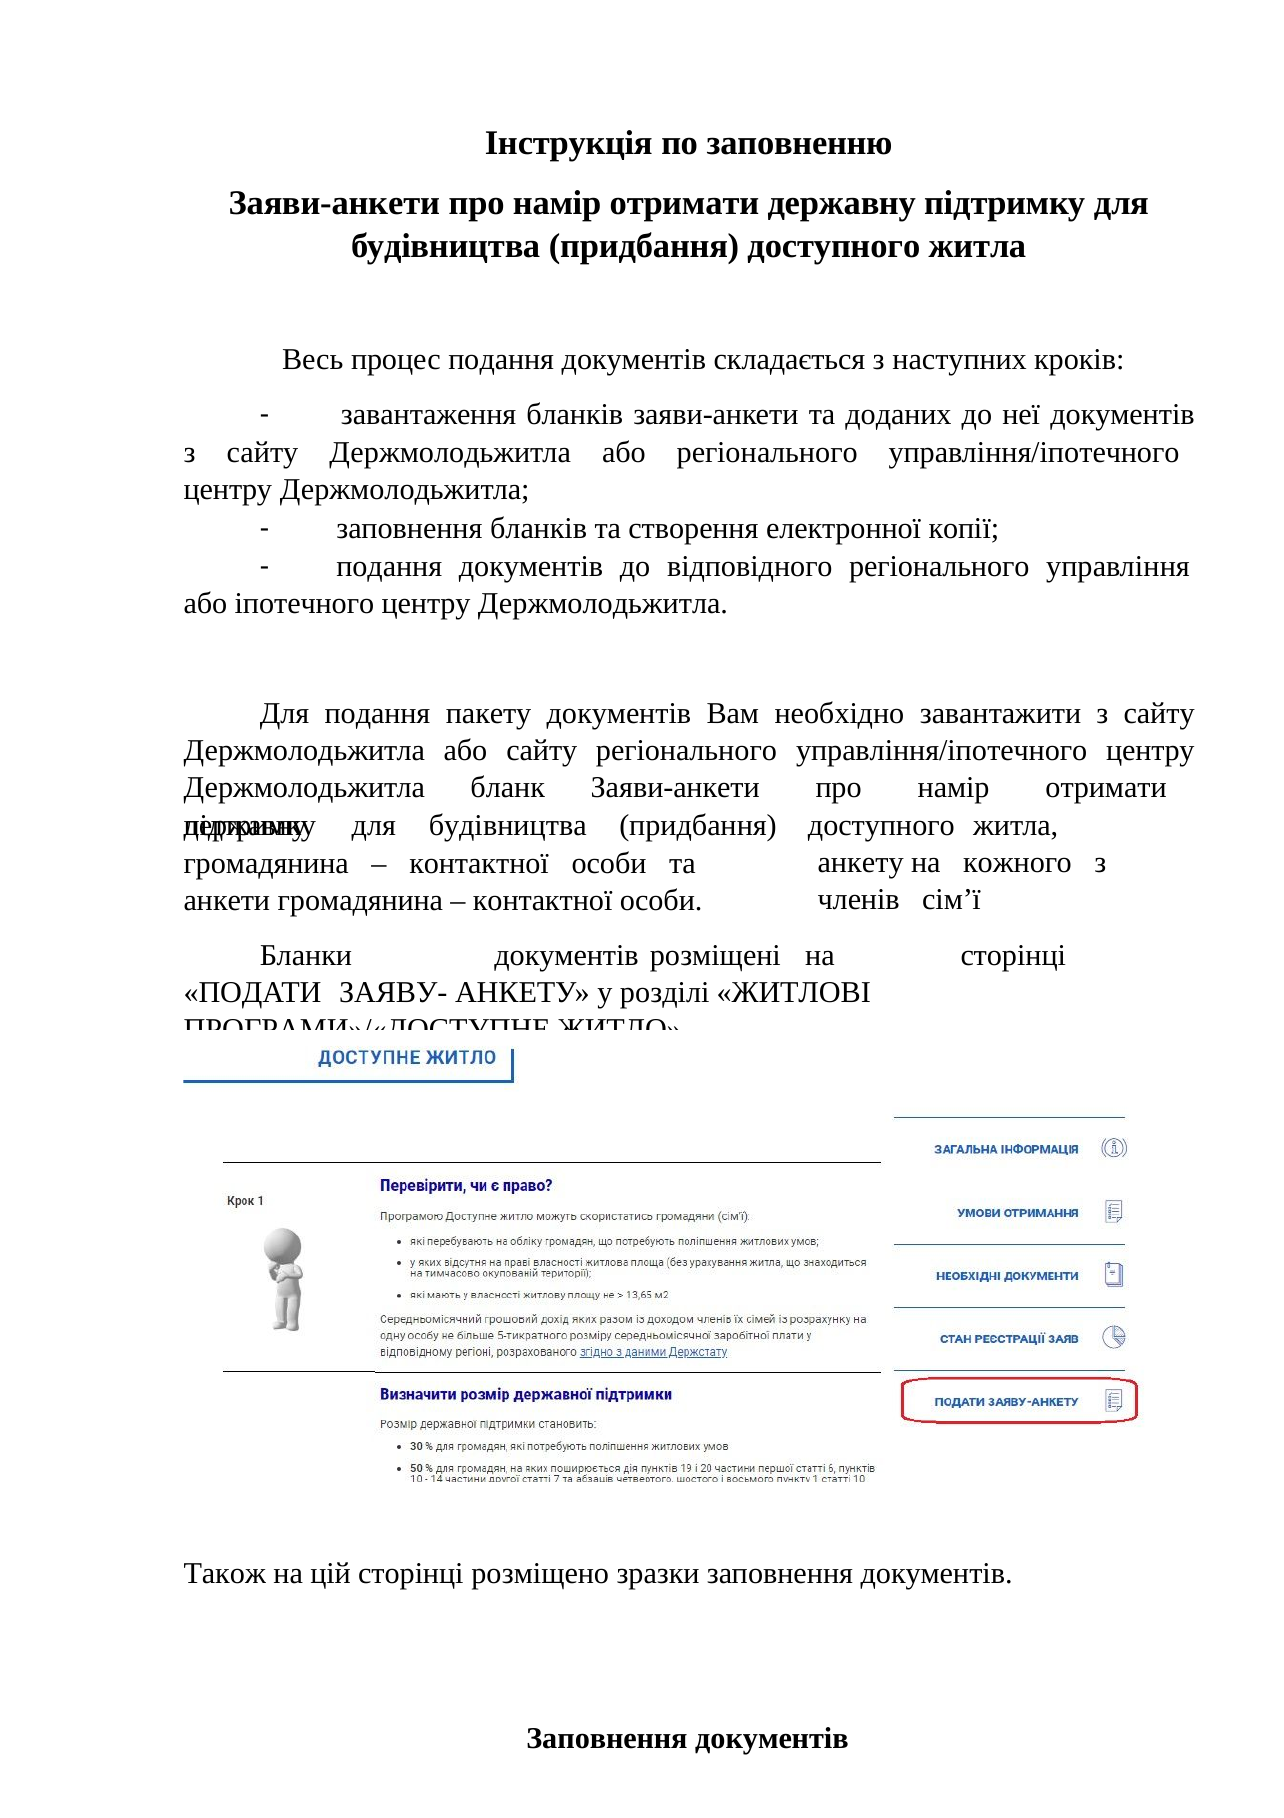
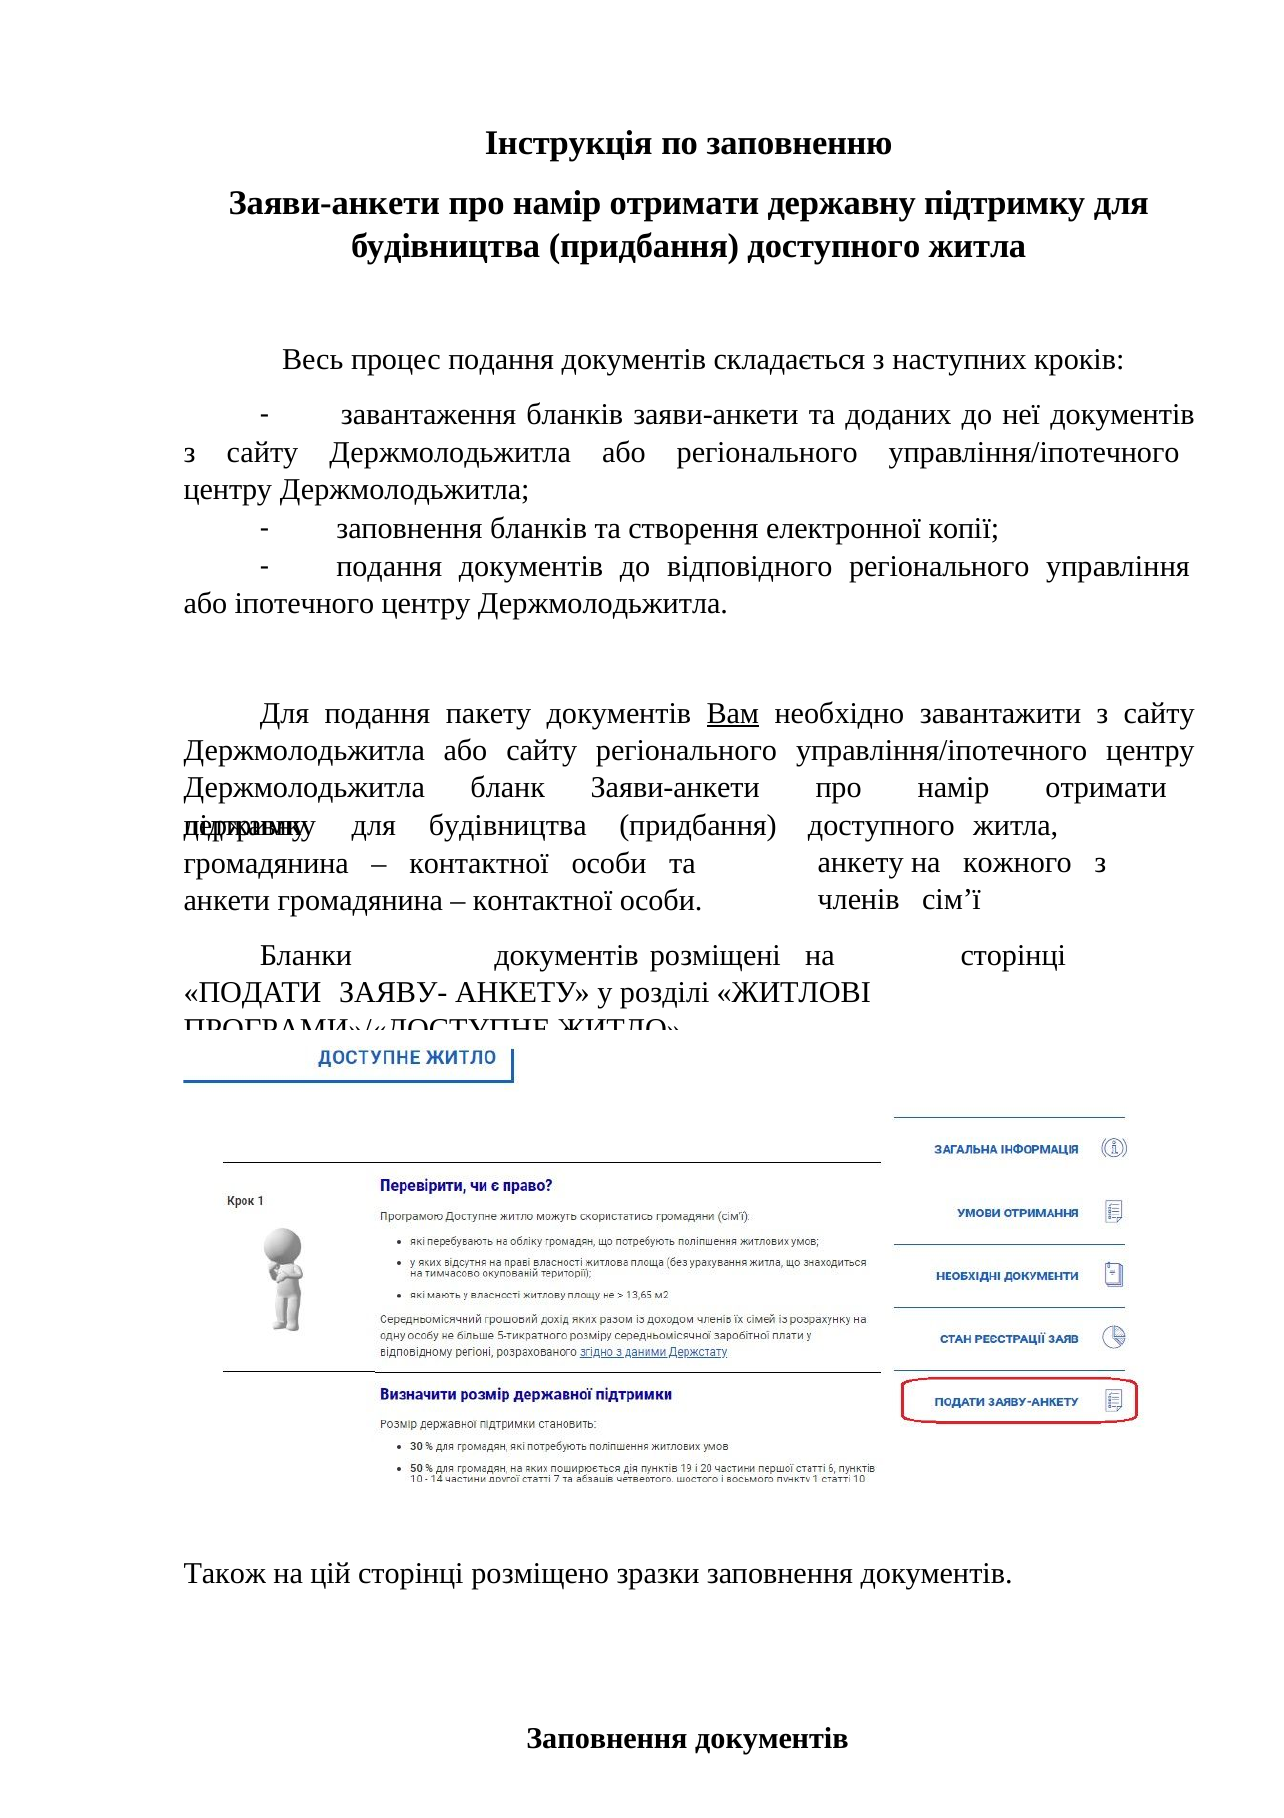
Вам underline: none -> present
